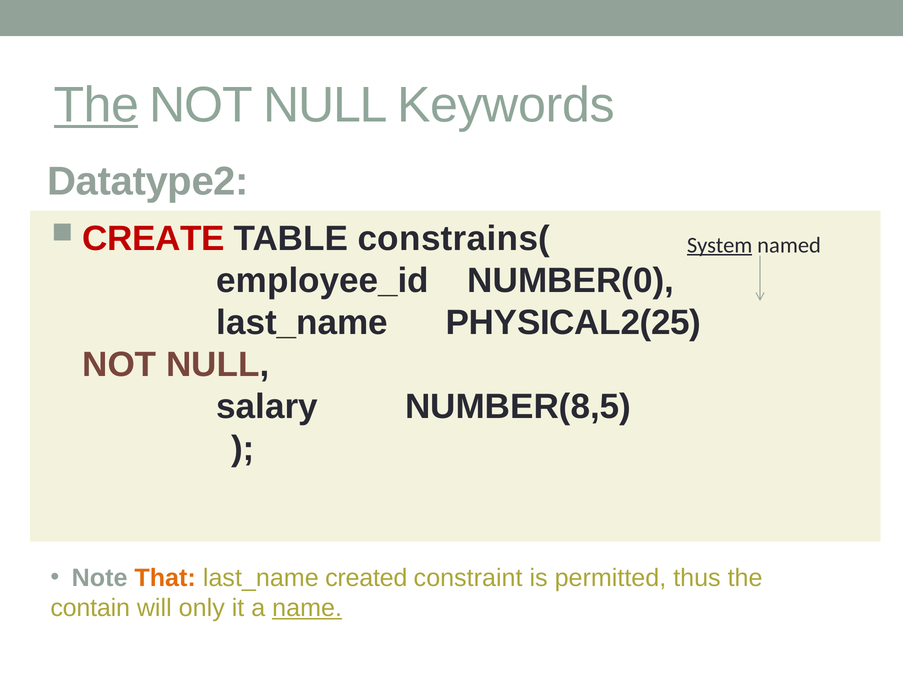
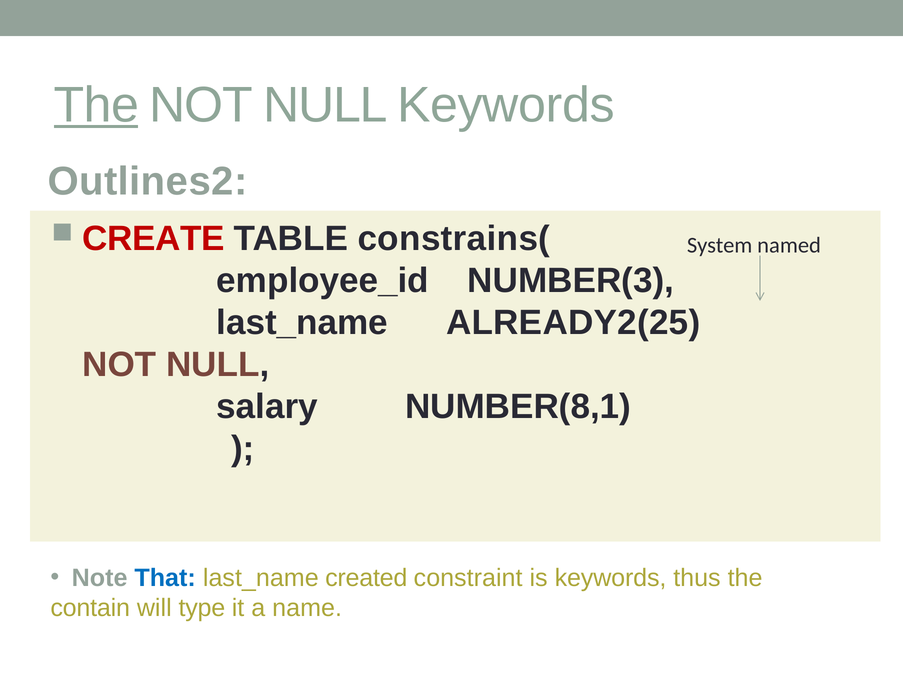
Datatype2: Datatype2 -> Outlines2
System underline: present -> none
NUMBER(0: NUMBER(0 -> NUMBER(3
PHYSICAL2(25: PHYSICAL2(25 -> ALREADY2(25
NUMBER(8,5: NUMBER(8,5 -> NUMBER(8,1
That colour: orange -> blue
is permitted: permitted -> keywords
only: only -> type
name underline: present -> none
